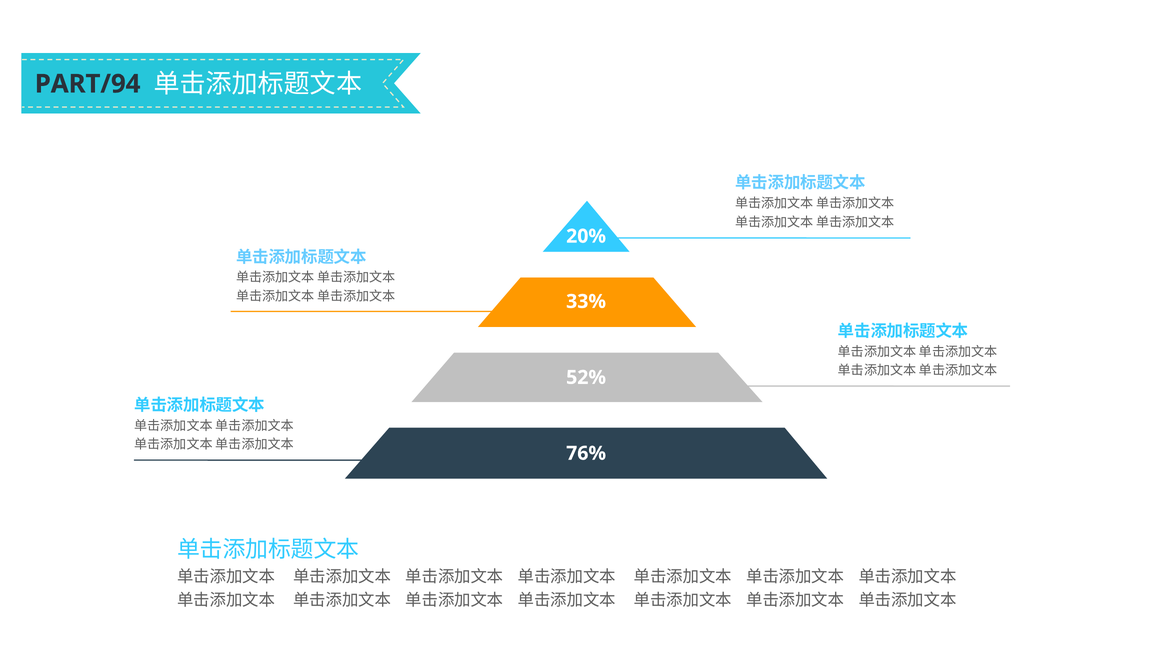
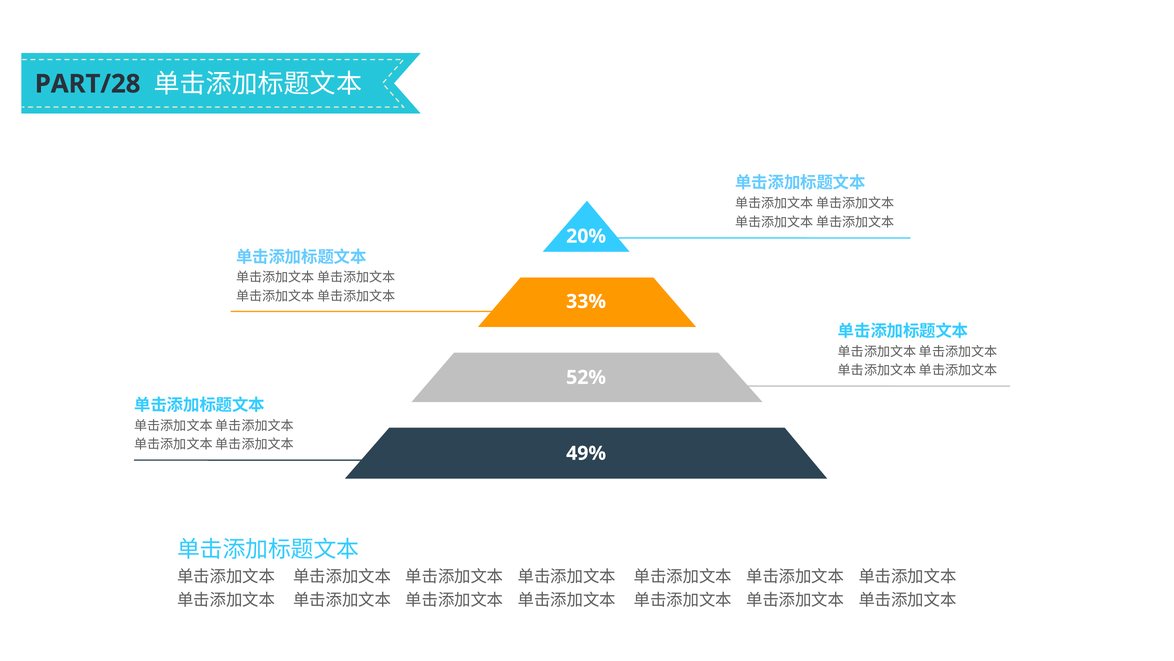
PART/94: PART/94 -> PART/28
76%: 76% -> 49%
